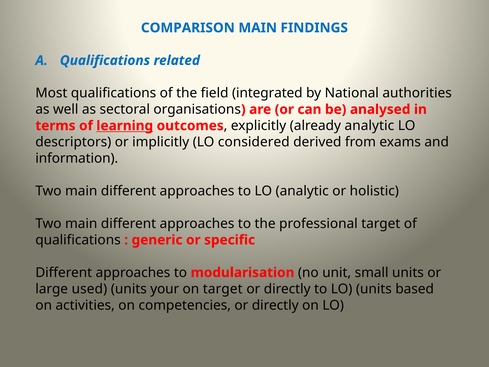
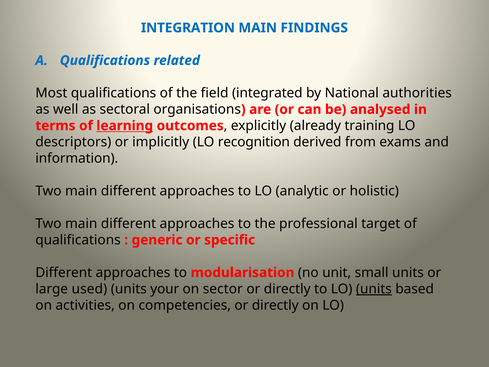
COMPARISON: COMPARISON -> INTEGRATION
already analytic: analytic -> training
considered: considered -> recognition
on target: target -> sector
units at (374, 289) underline: none -> present
